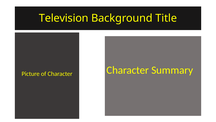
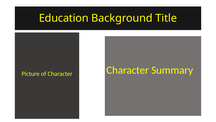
Television: Television -> Education
